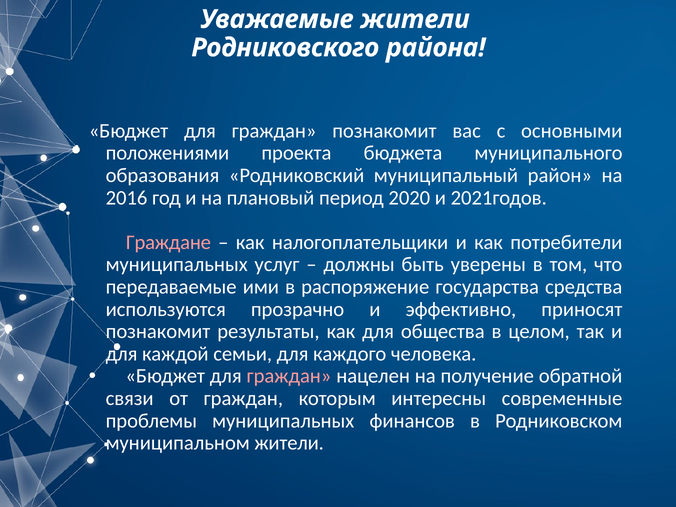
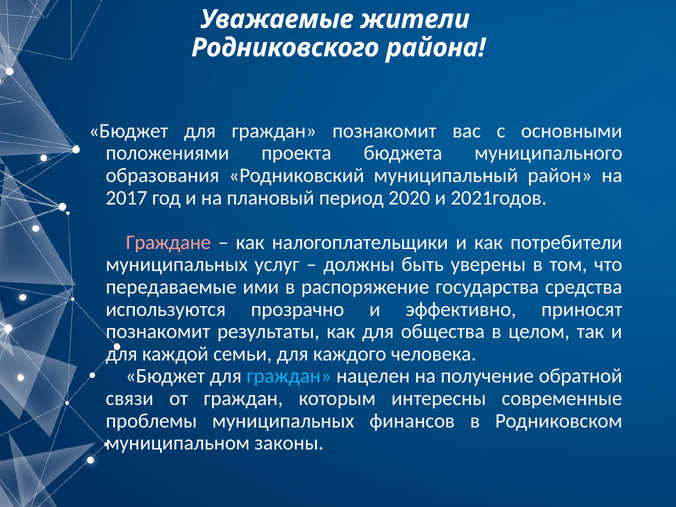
2016: 2016 -> 2017
граждан at (289, 376) colour: pink -> light blue
муниципальном жители: жители -> законы
